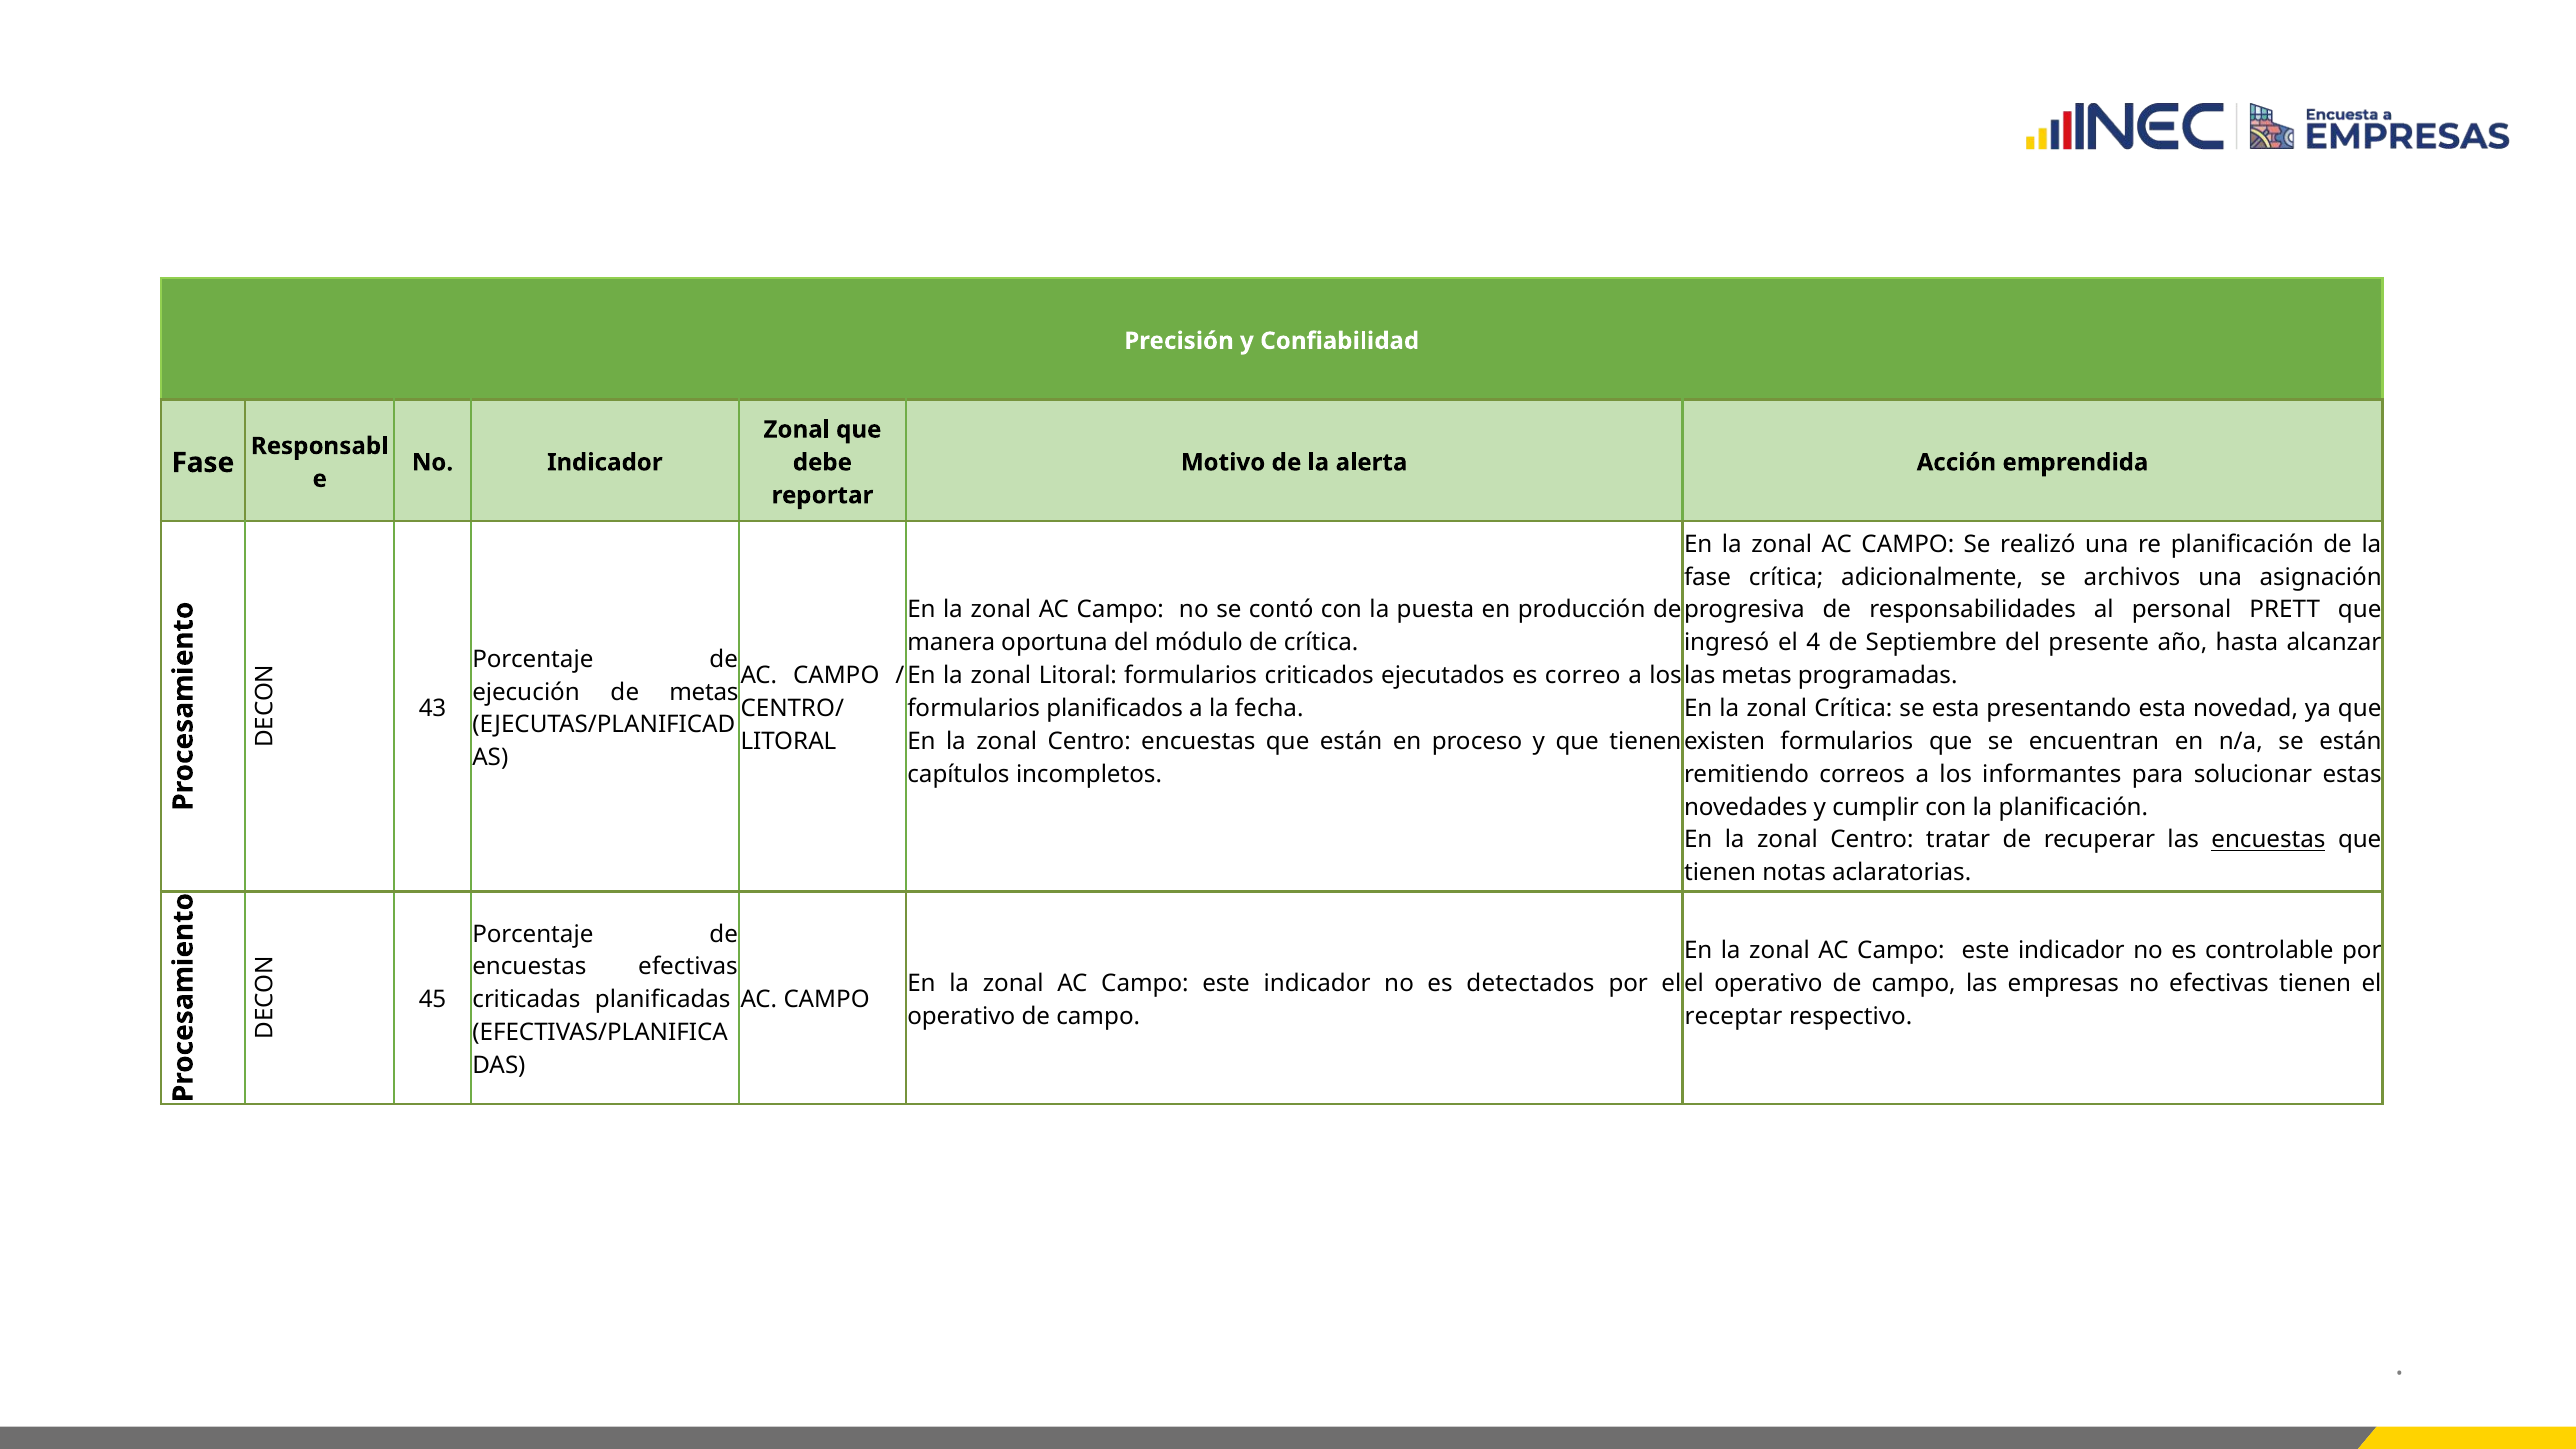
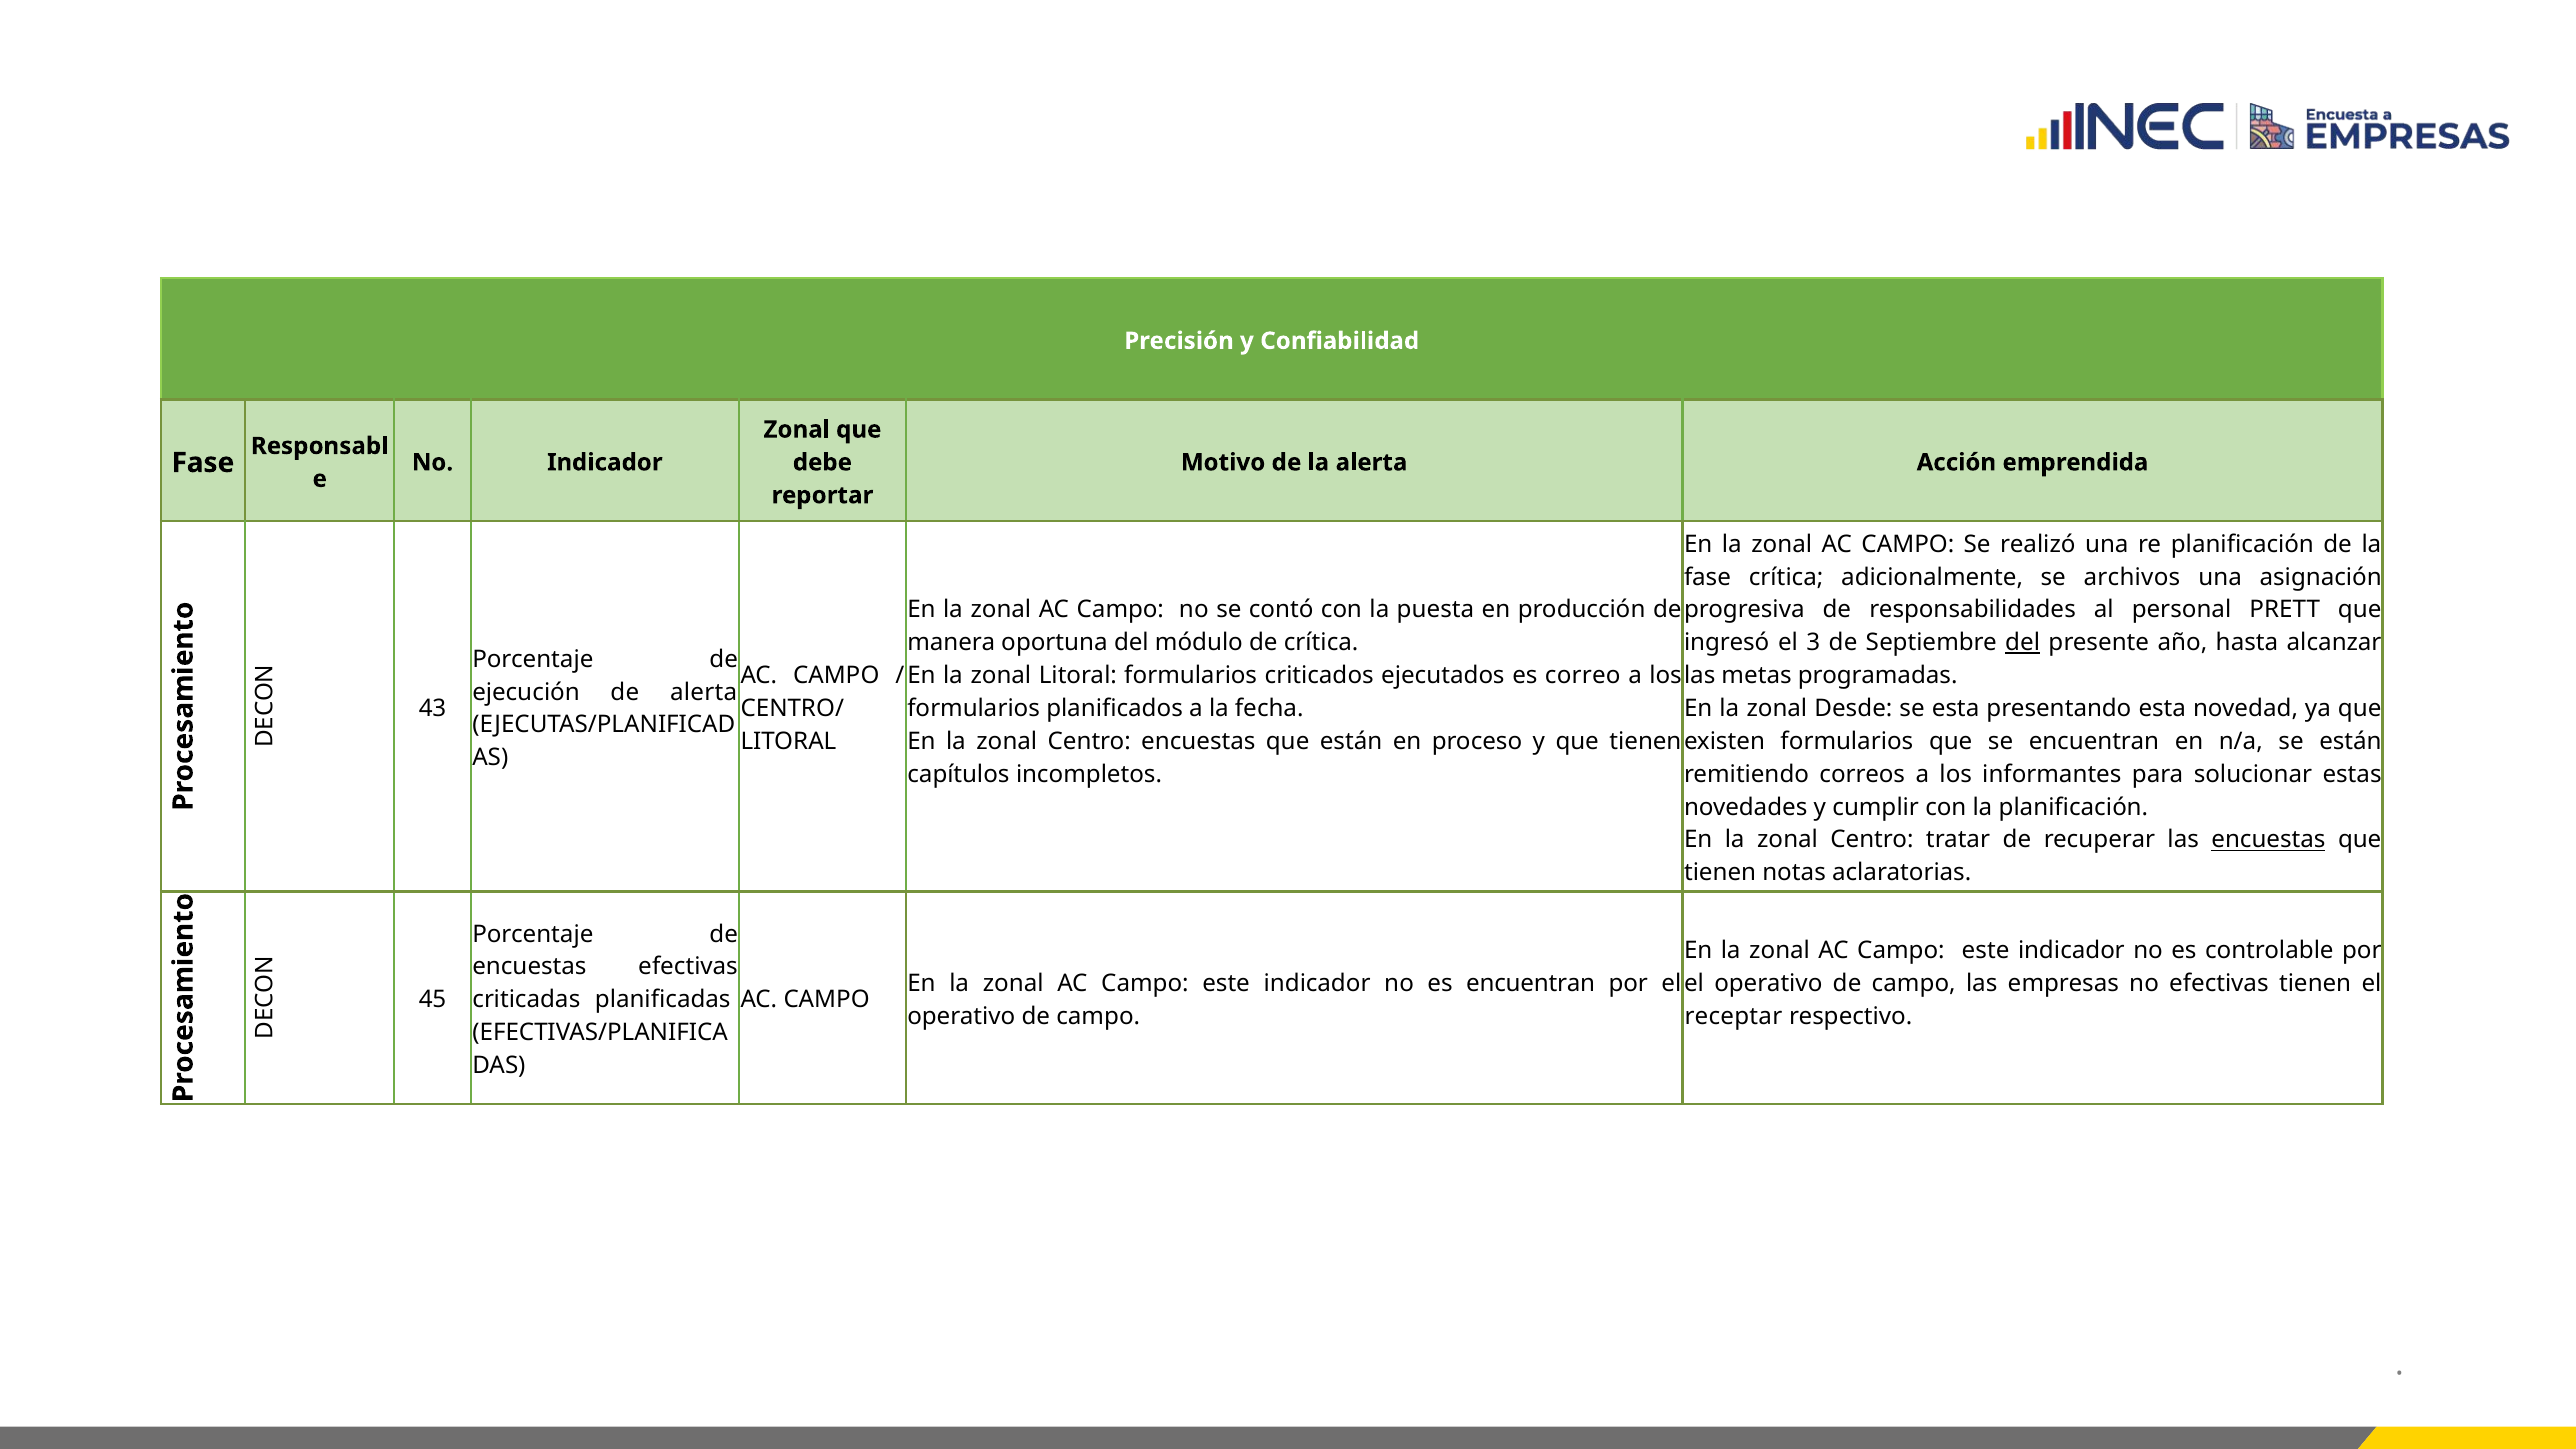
4: 4 -> 3
del at (2023, 643) underline: none -> present
de metas: metas -> alerta
zonal Crítica: Crítica -> Desde
es detectados: detectados -> encuentran
